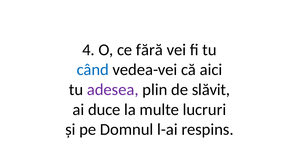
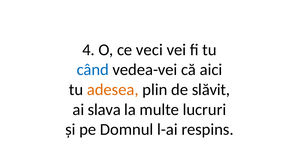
fără: fără -> veci
adesea colour: purple -> orange
duce: duce -> slava
